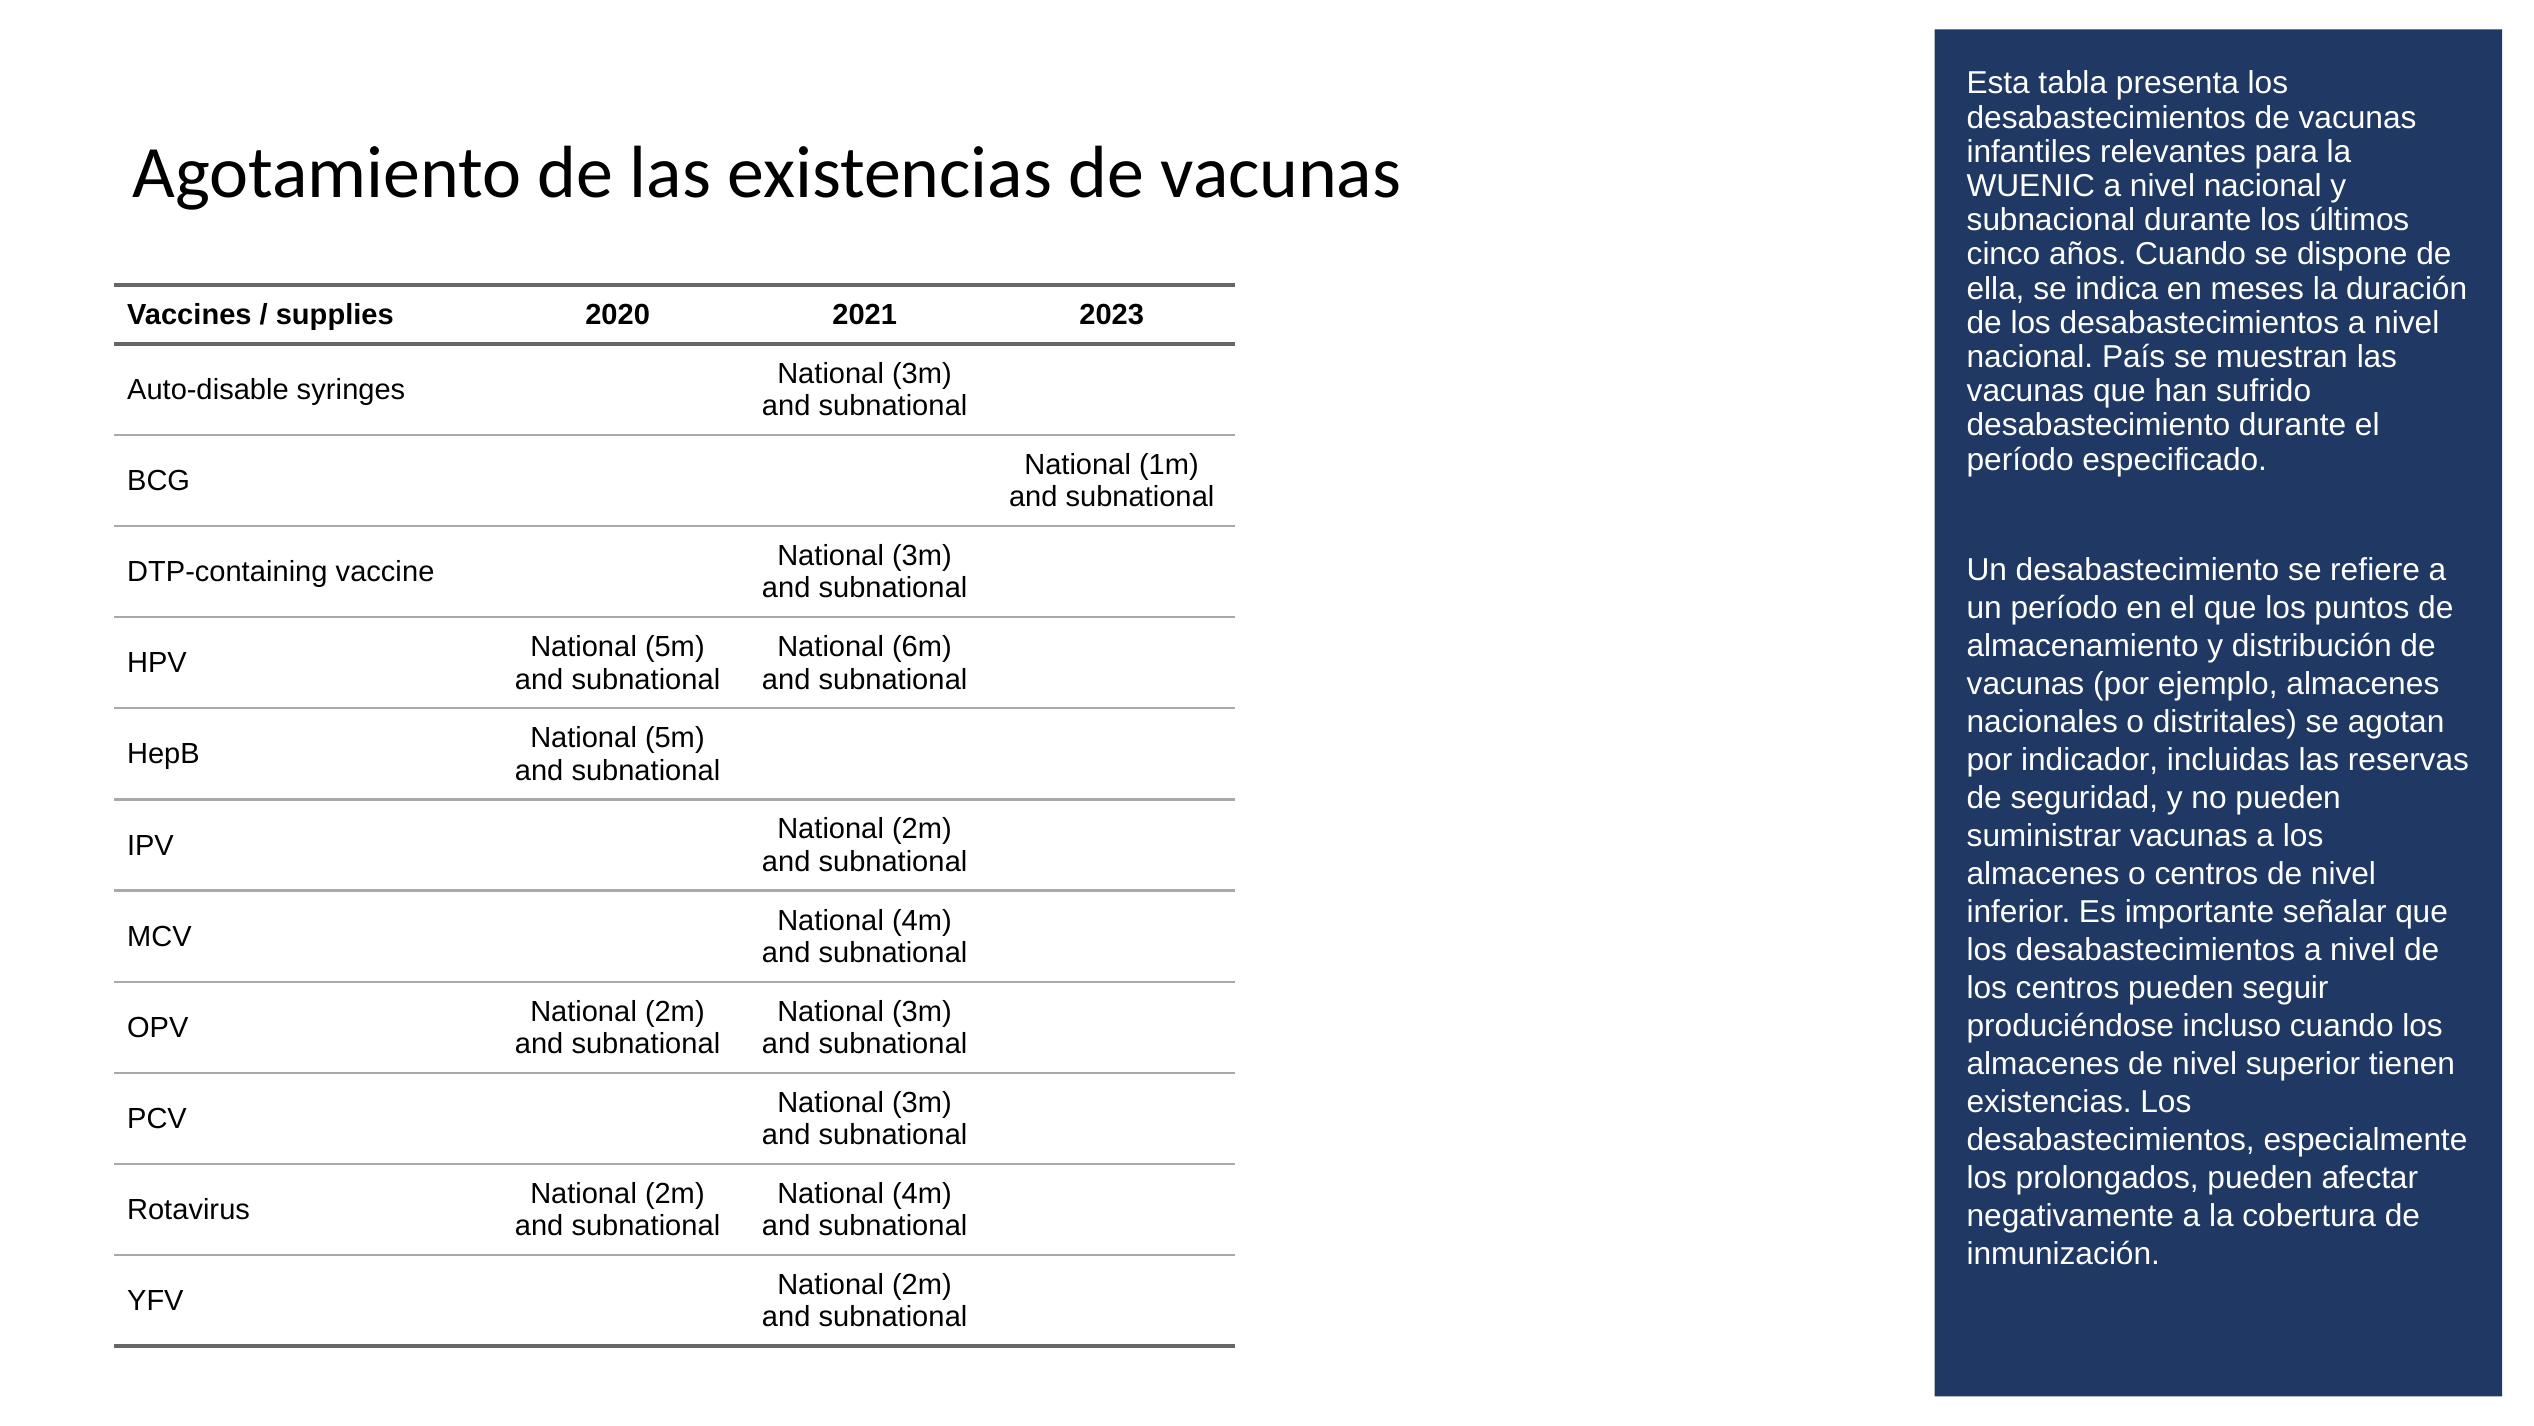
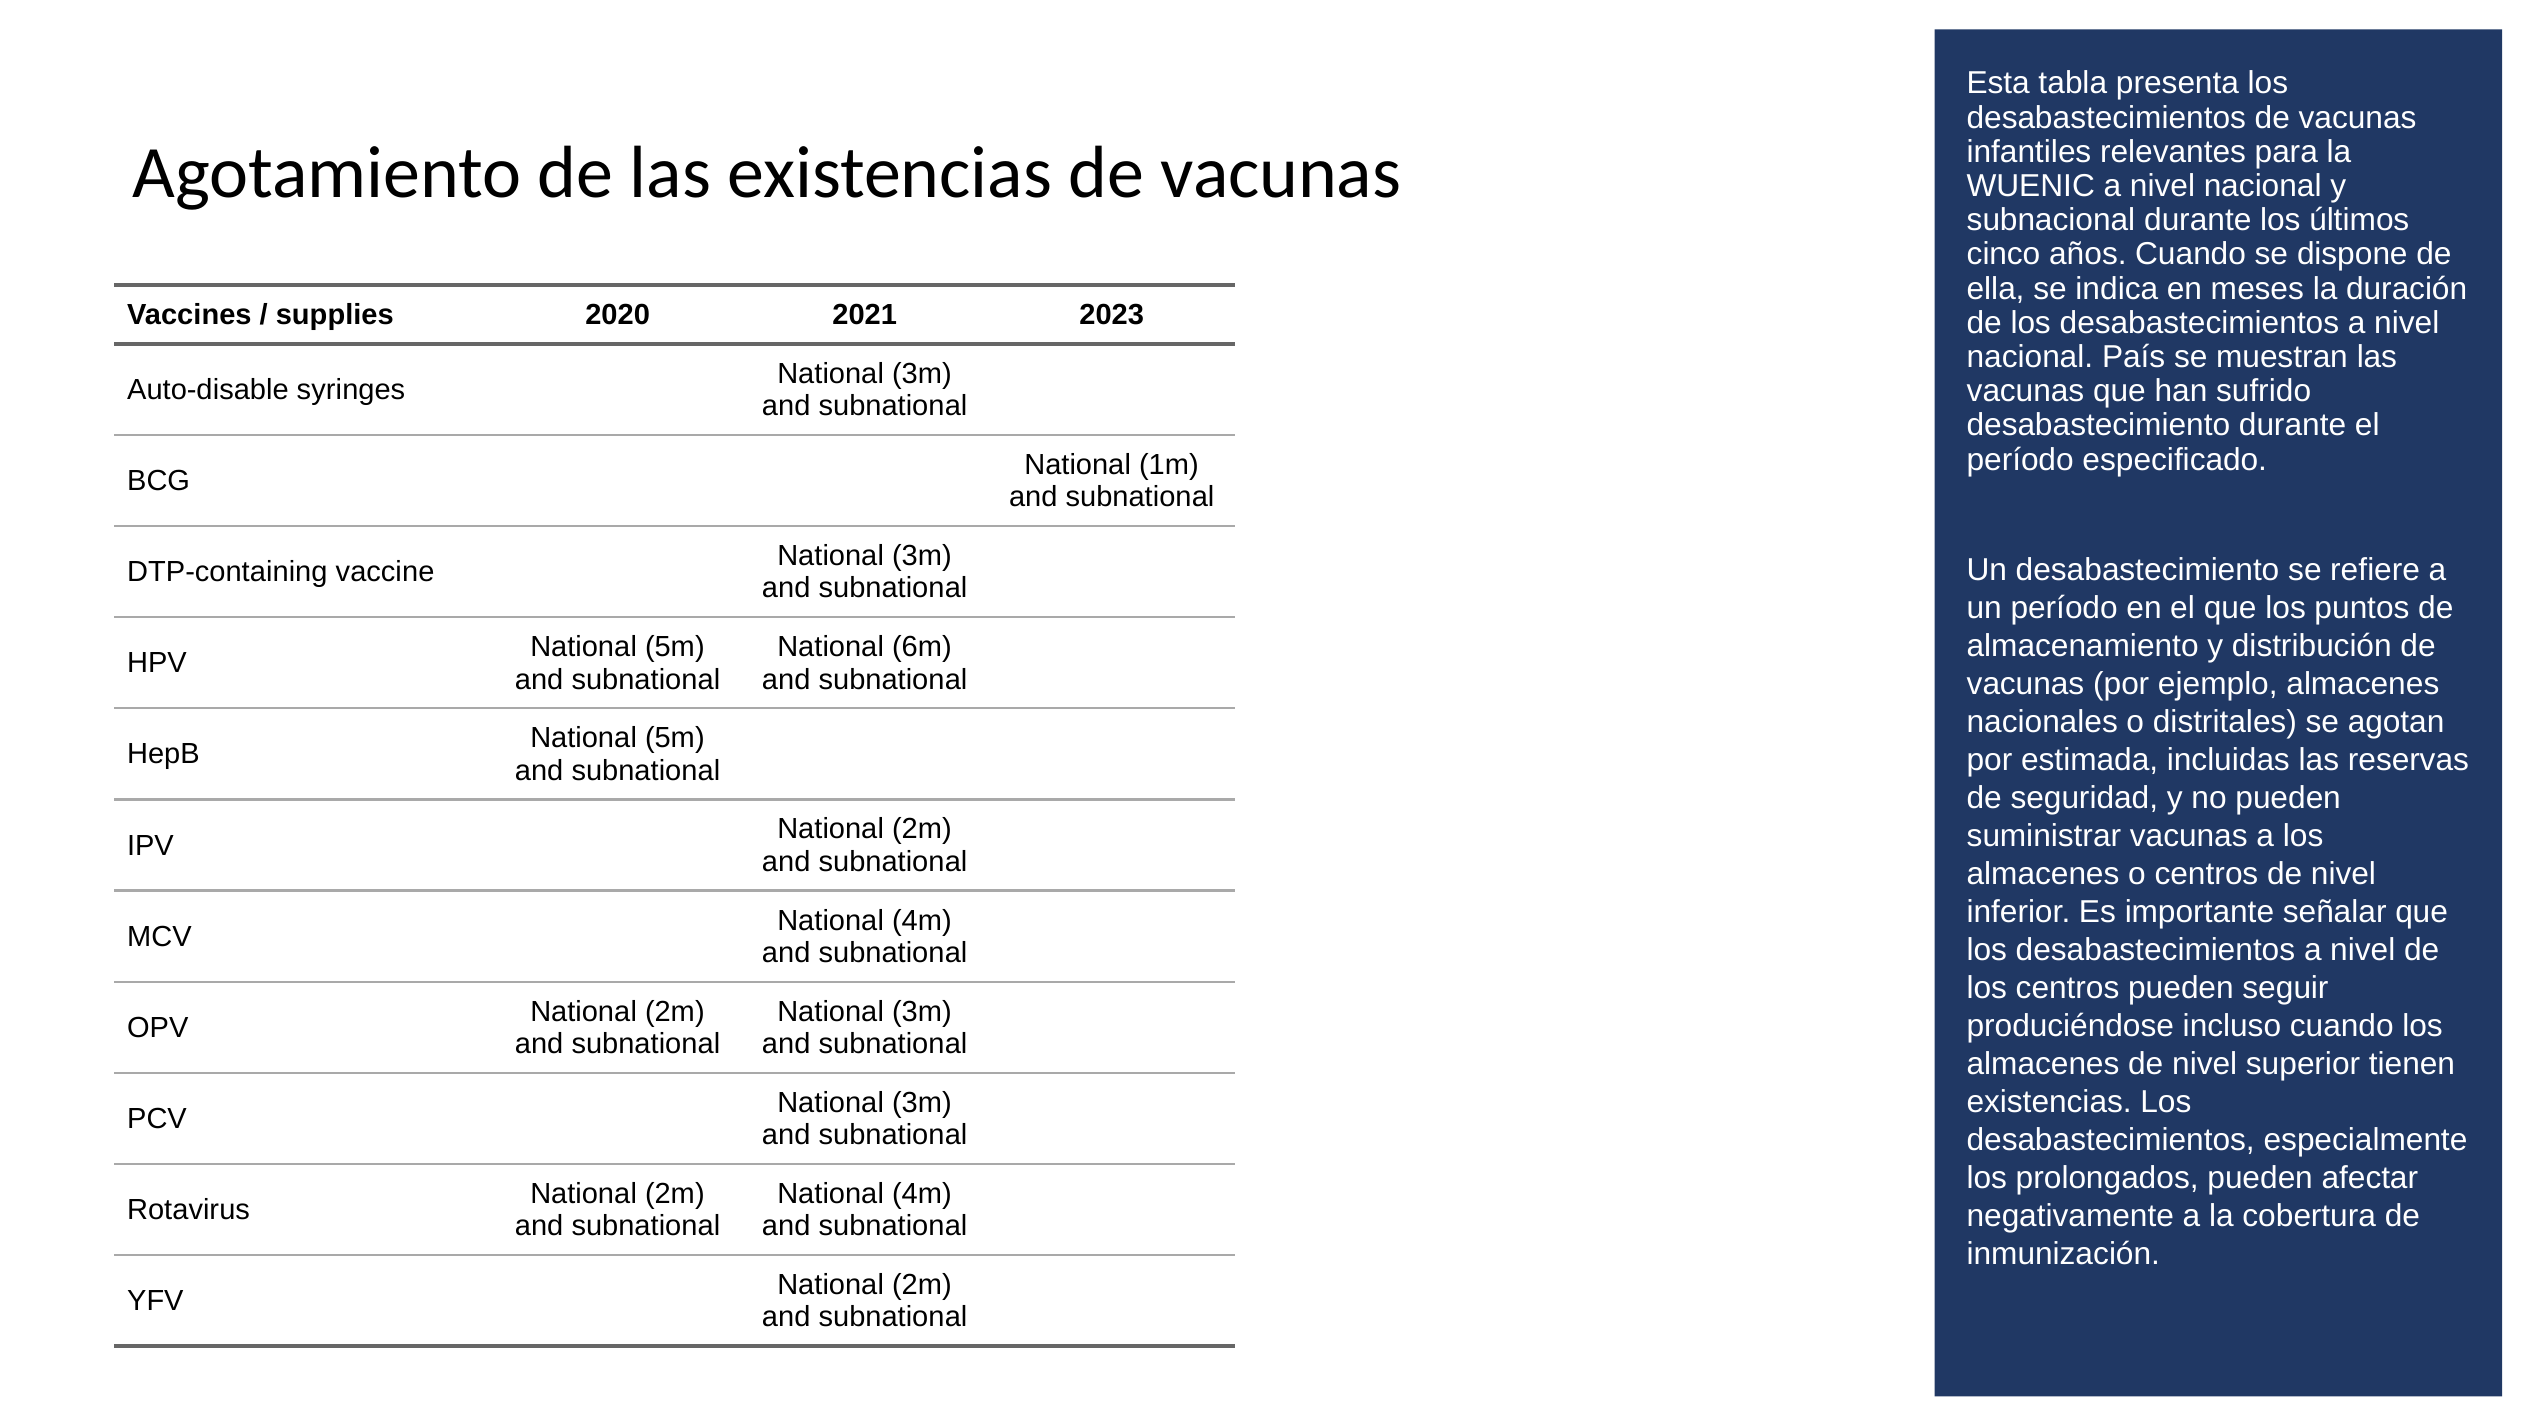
indicador: indicador -> estimada
